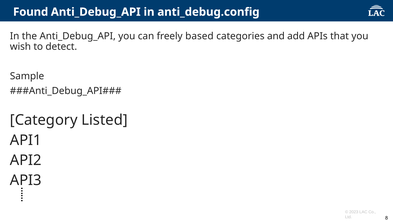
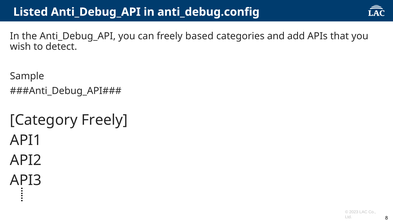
Found: Found -> Listed
Category Listed: Listed -> Freely
